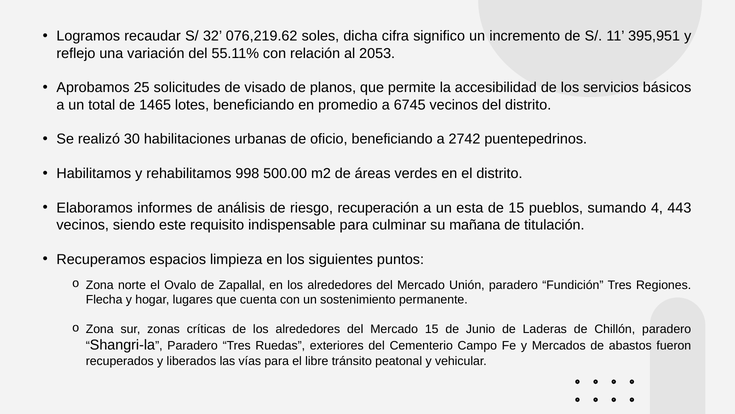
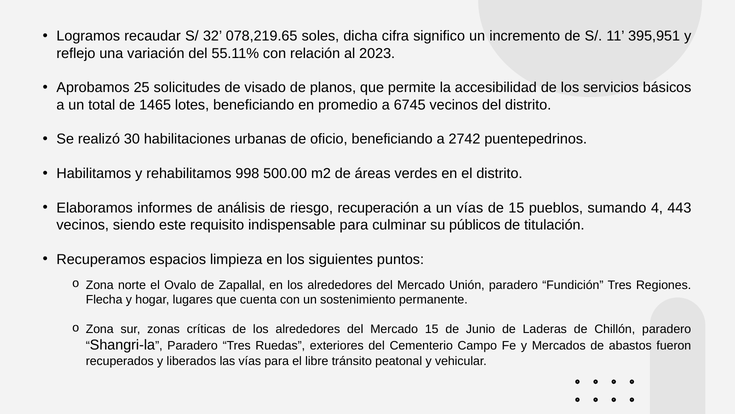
076,219.62: 076,219.62 -> 078,219.65
2053: 2053 -> 2023
un esta: esta -> vías
mañana: mañana -> públicos
